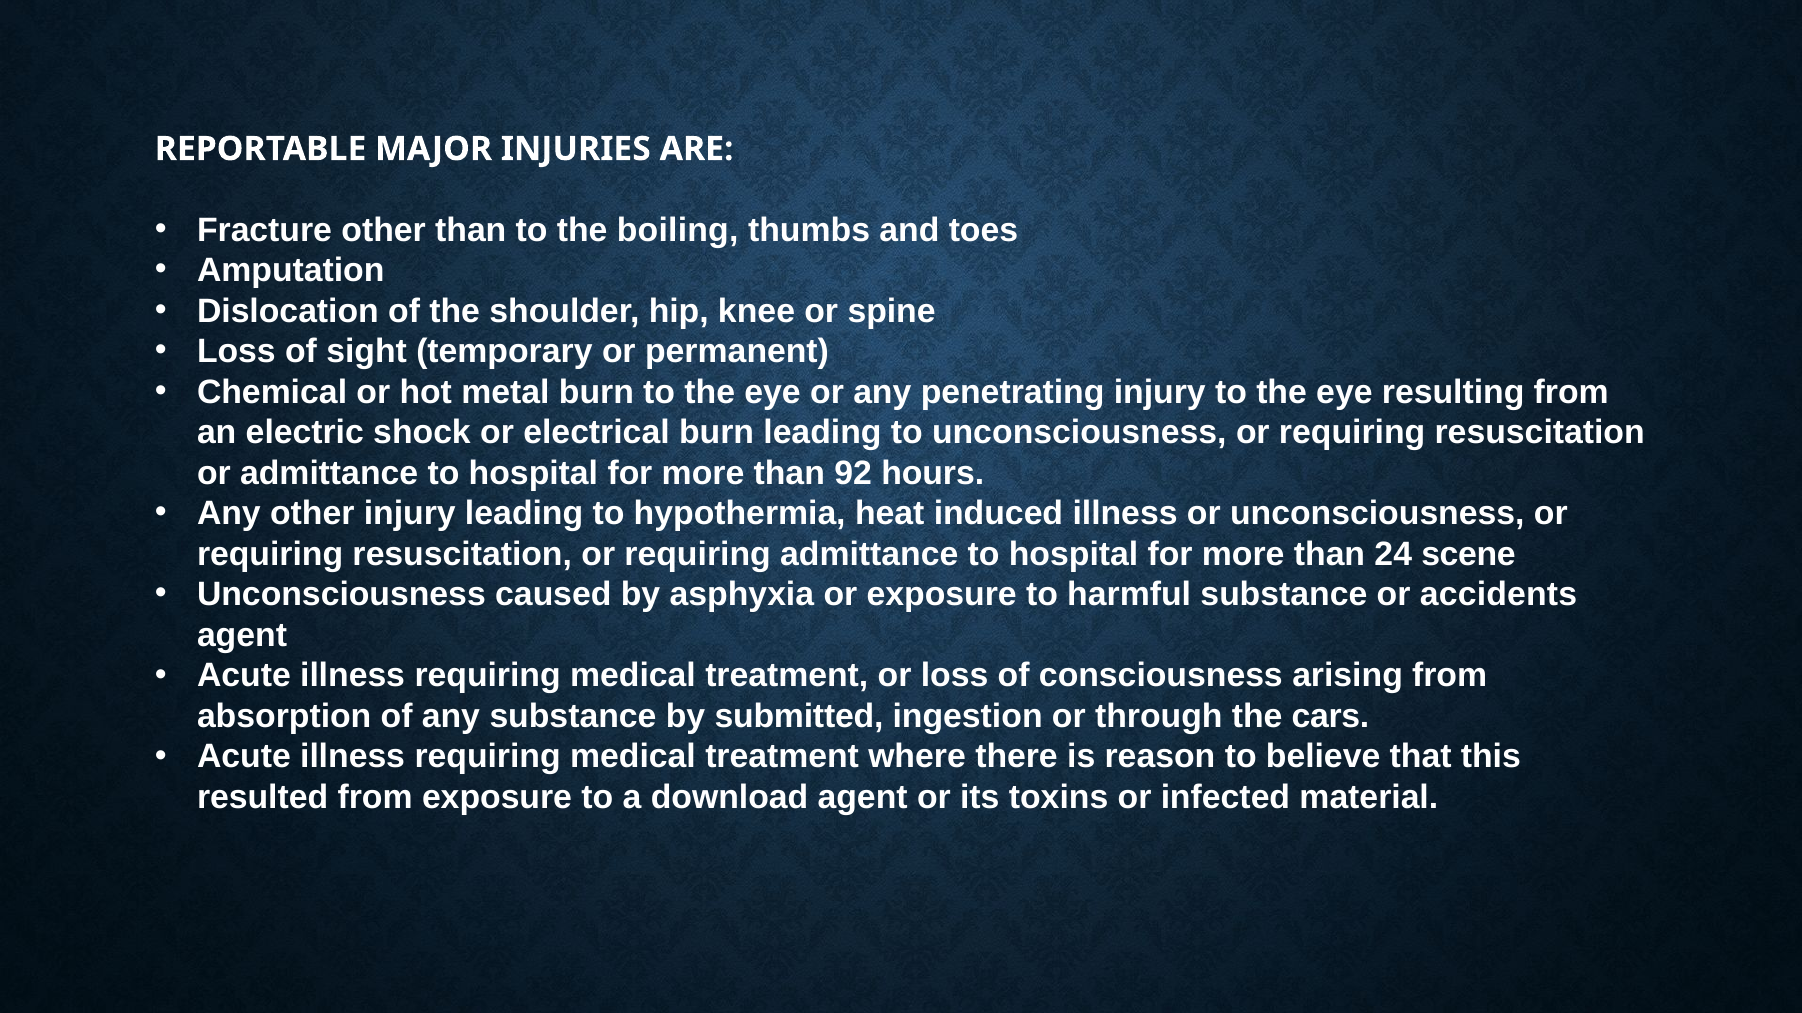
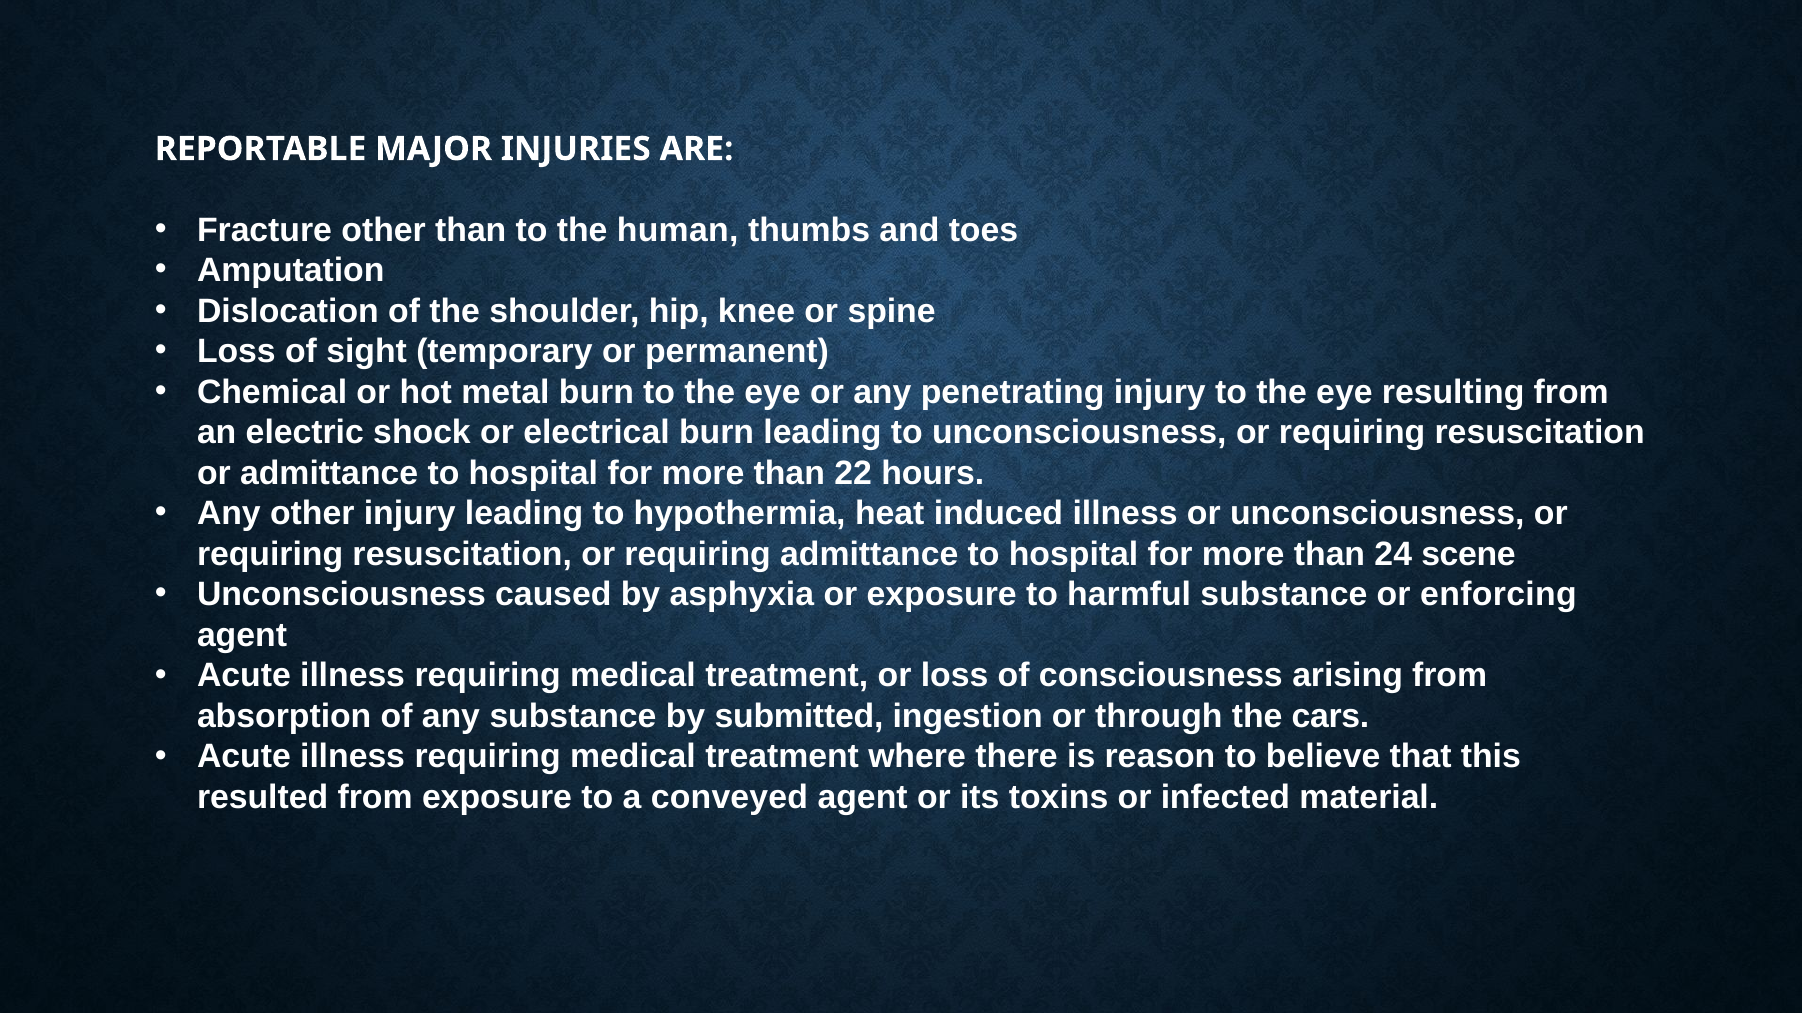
boiling: boiling -> human
92: 92 -> 22
accidents: accidents -> enforcing
download: download -> conveyed
